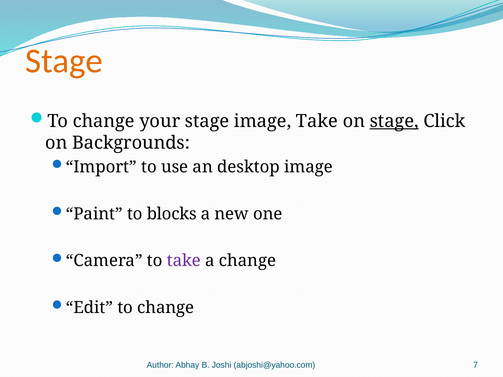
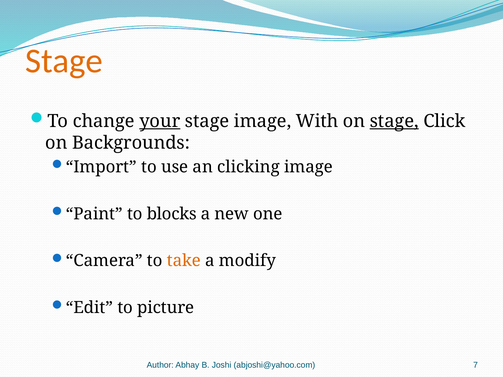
your underline: none -> present
image Take: Take -> With
desktop: desktop -> clicking
take at (184, 261) colour: purple -> orange
a change: change -> modify
Edit to change: change -> picture
